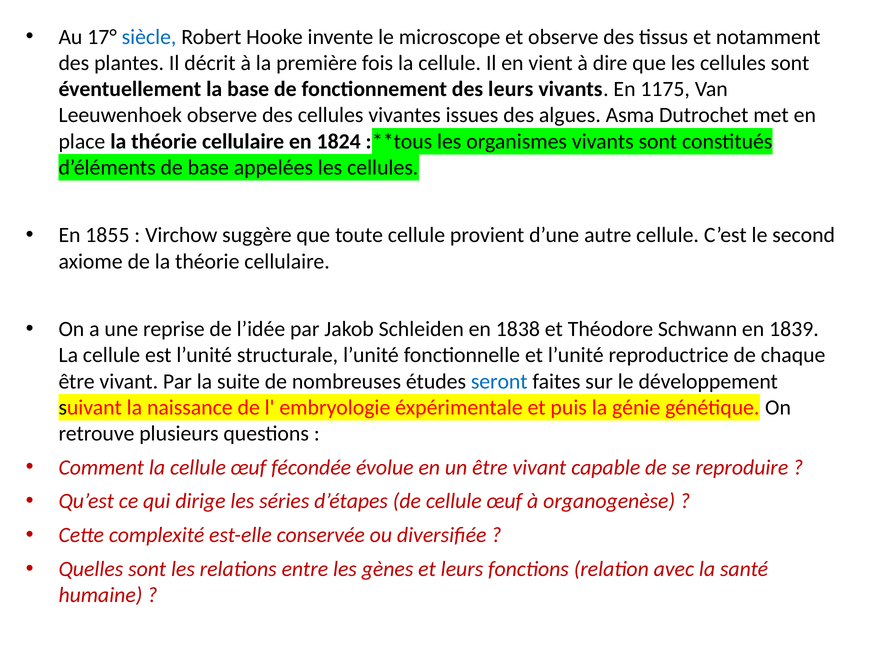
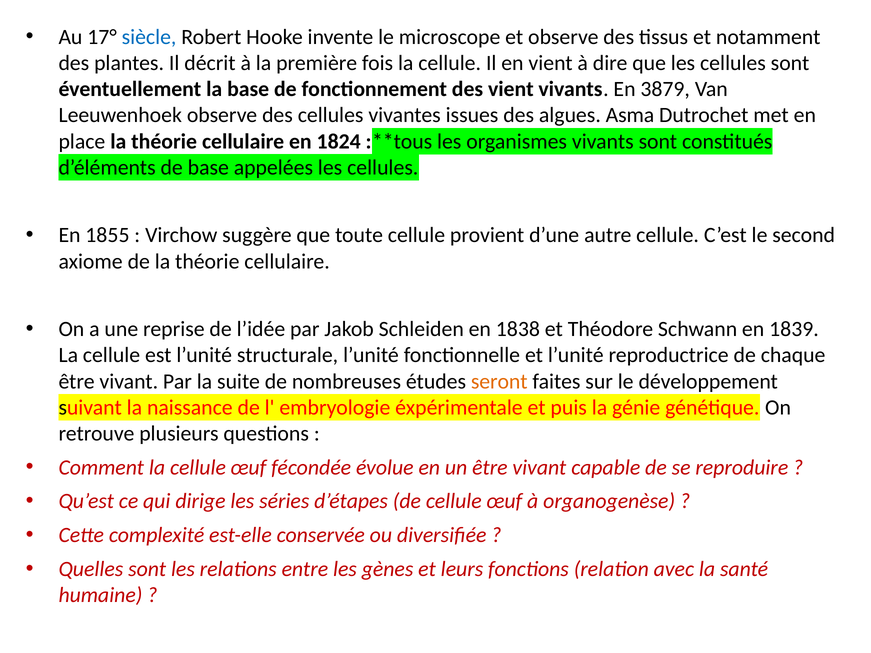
des leurs: leurs -> vient
1175: 1175 -> 3879
seront colour: blue -> orange
